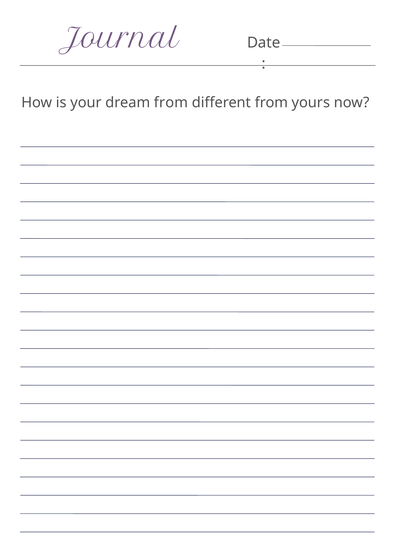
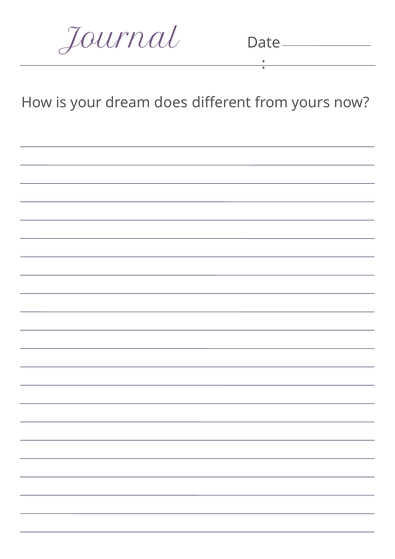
dream from: from -> does
